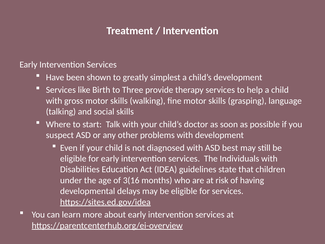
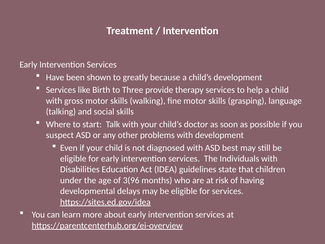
simplest: simplest -> because
3(16: 3(16 -> 3(96
